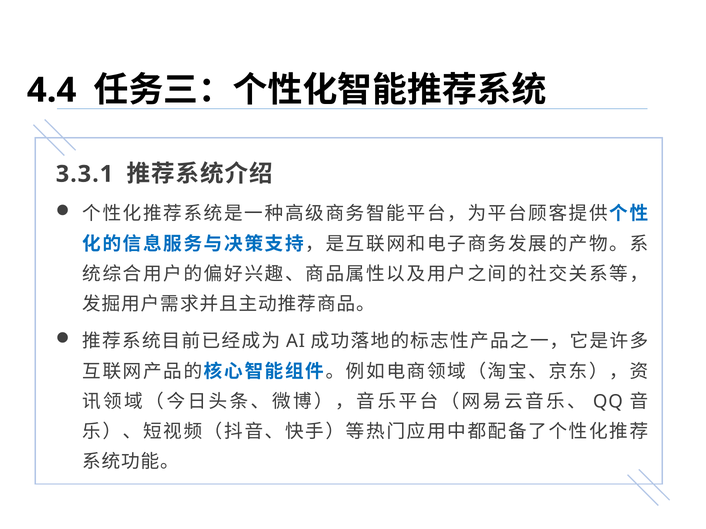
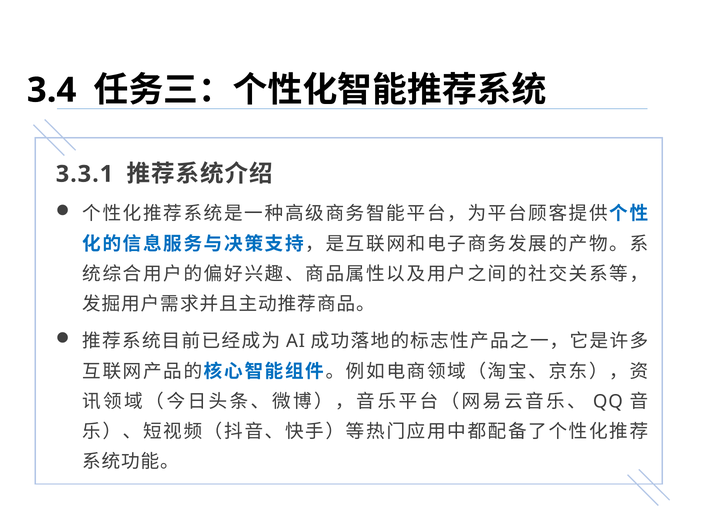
4.4: 4.4 -> 3.4
